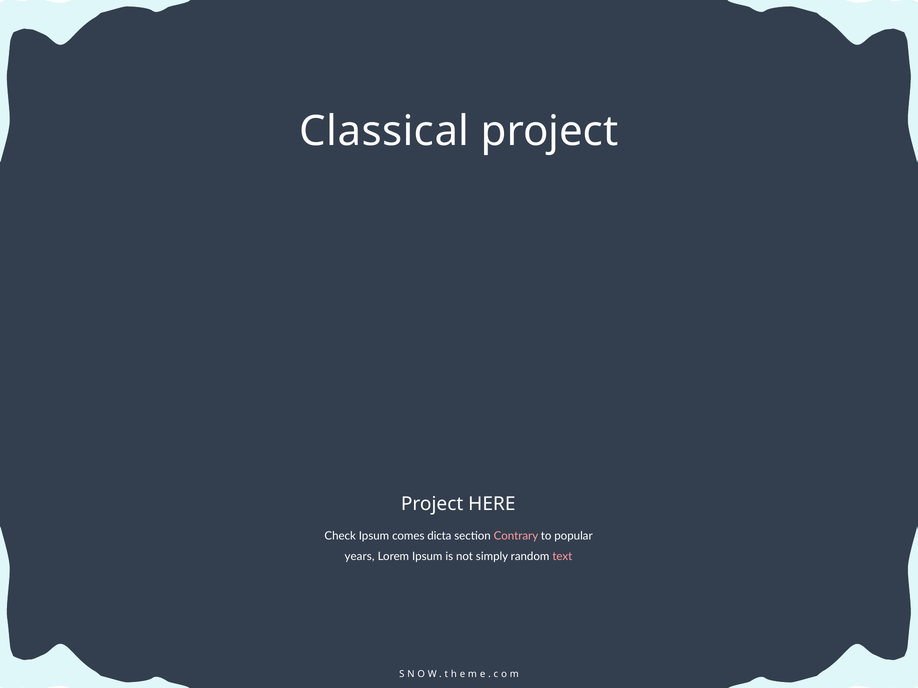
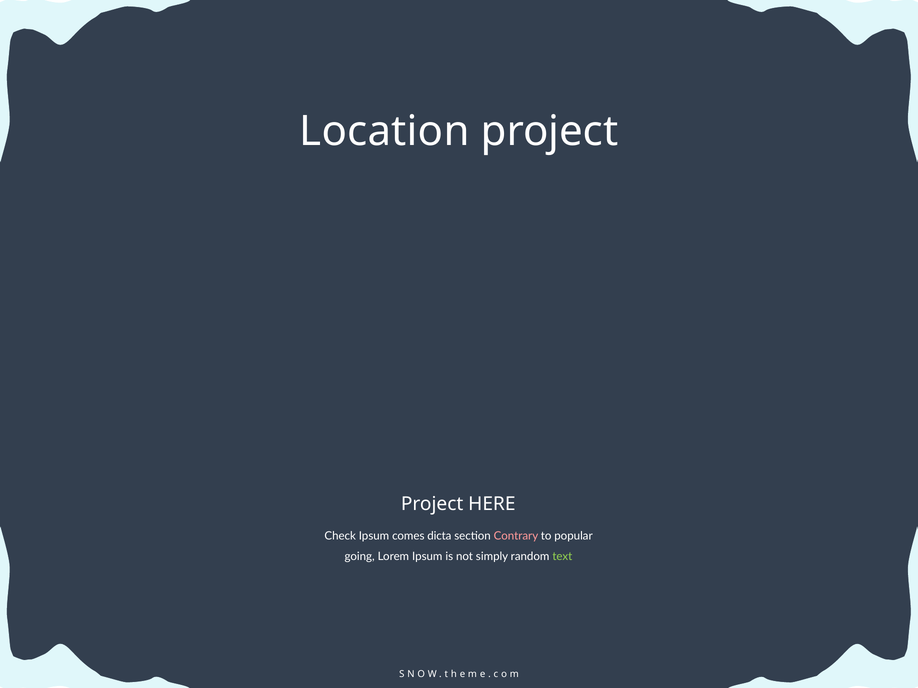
Classical: Classical -> Location
years: years -> going
text colour: pink -> light green
